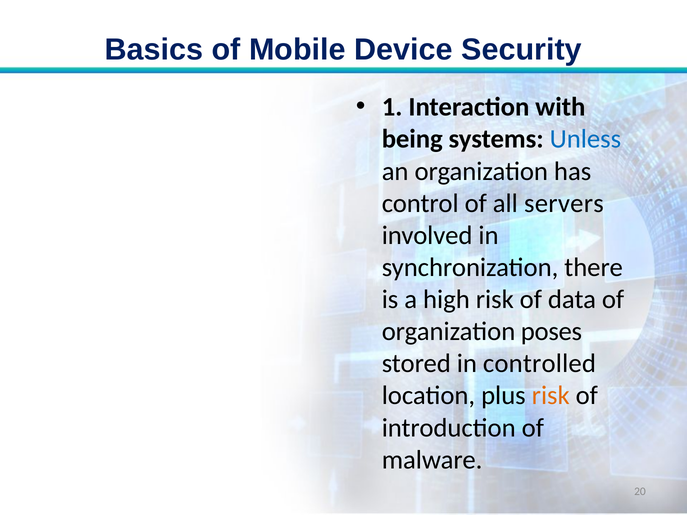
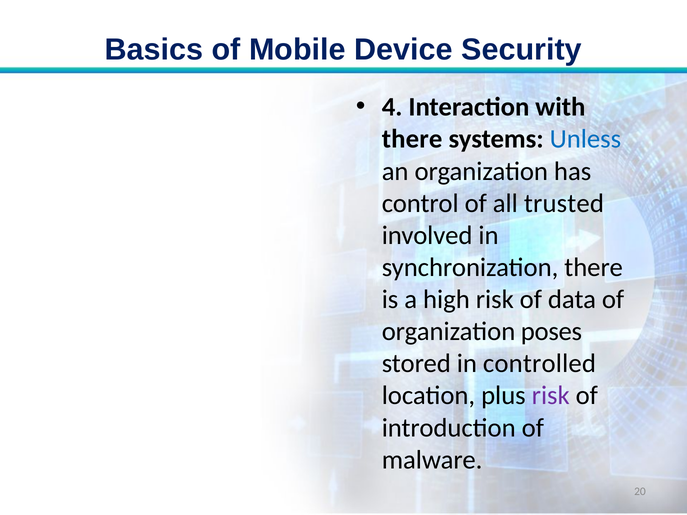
1: 1 -> 4
being at (412, 139): being -> there
servers: servers -> trusted
risk at (551, 396) colour: orange -> purple
